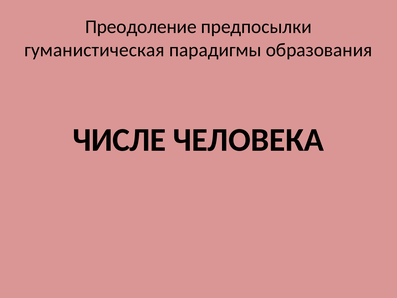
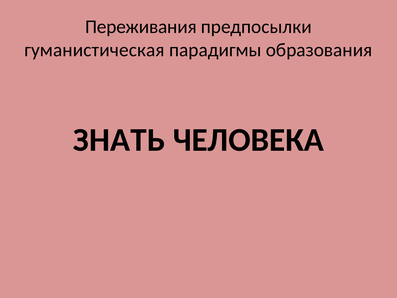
Преодоление: Преодоление -> Переживания
ЧИСЛЕ: ЧИСЛЕ -> ЗНАТЬ
